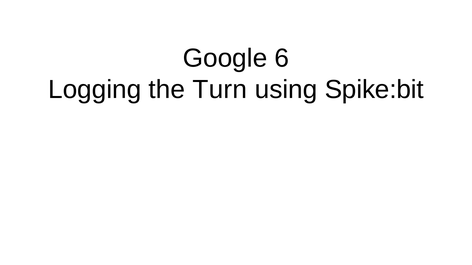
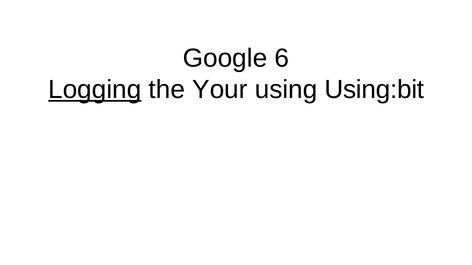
Logging underline: none -> present
Turn: Turn -> Your
Spike:bit: Spike:bit -> Using:bit
